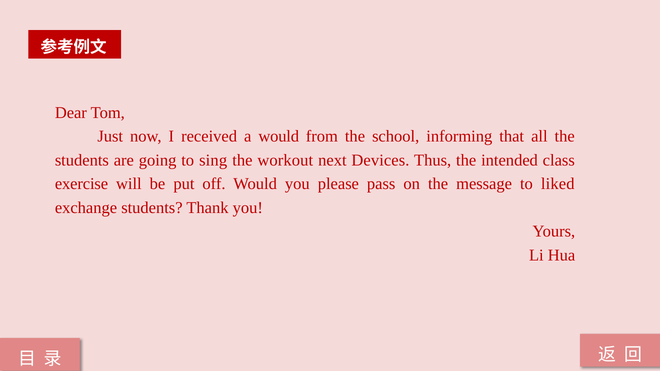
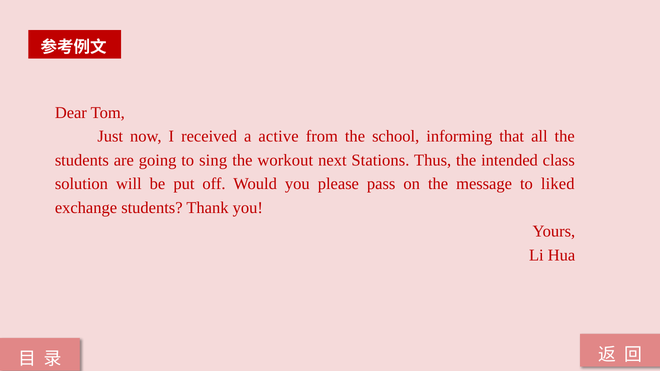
a would: would -> active
Devices: Devices -> Stations
exercise: exercise -> solution
